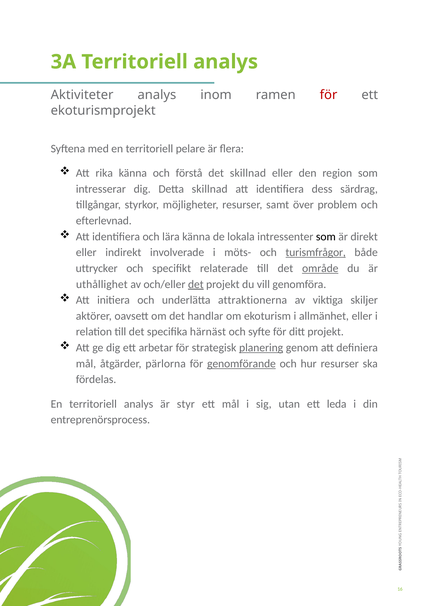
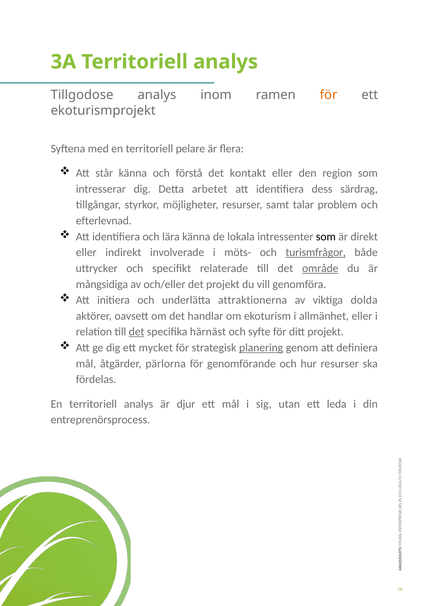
Aktiviteter: Aktiviteter -> Tillgodose
för at (329, 95) colour: red -> orange
rika: rika -> står
det skillnad: skillnad -> kontakt
Detta skillnad: skillnad -> arbetet
över: över -> talar
uthållighet: uthållighet -> mångsidiga
det at (196, 285) underline: present -> none
skiljer: skiljer -> dolda
det at (137, 332) underline: none -> present
arbetar: arbetar -> mycket
genomförande underline: present -> none
styr: styr -> djur
